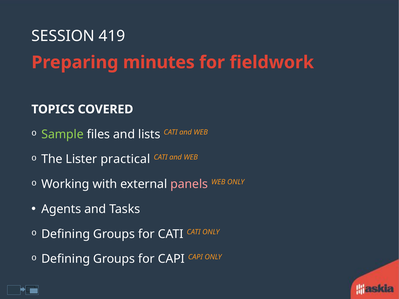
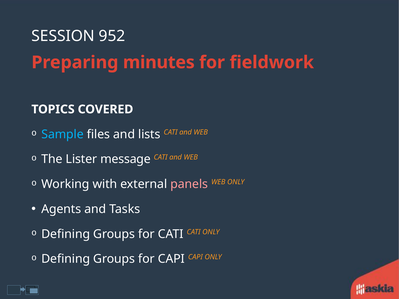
419: 419 -> 952
Sample colour: light green -> light blue
practical: practical -> message
